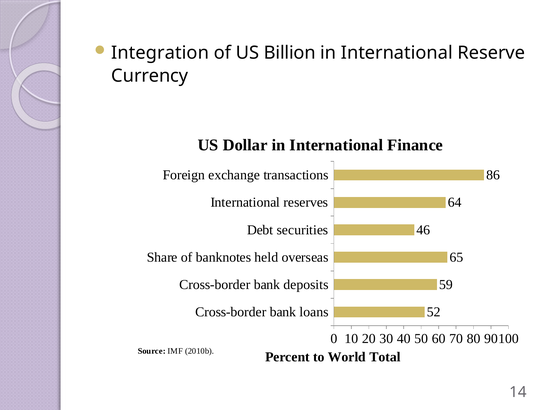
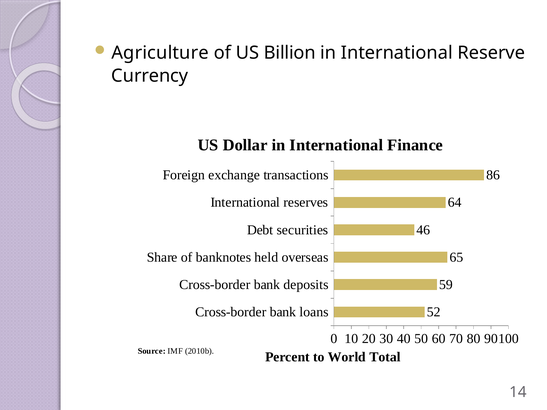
Integration: Integration -> Agriculture
